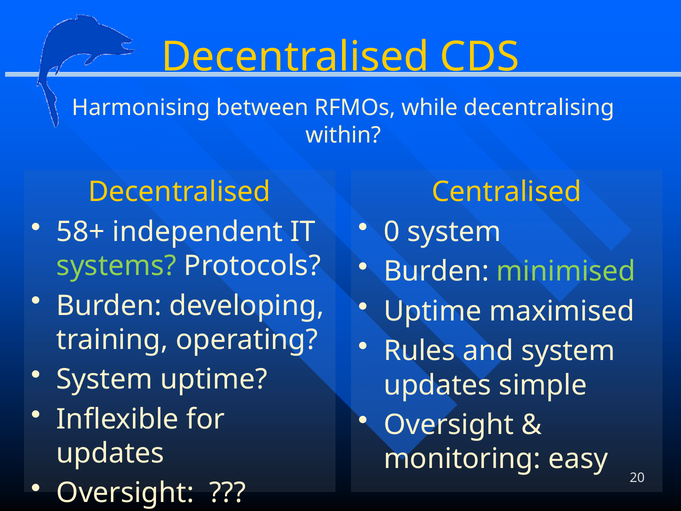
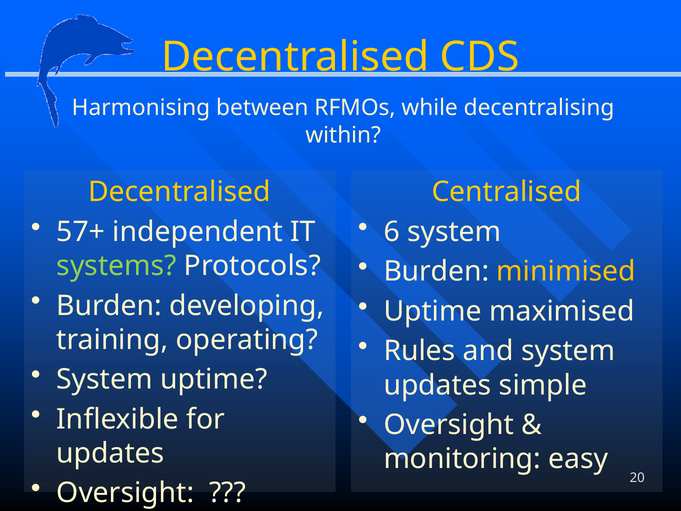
58+: 58+ -> 57+
0: 0 -> 6
minimised colour: light green -> yellow
